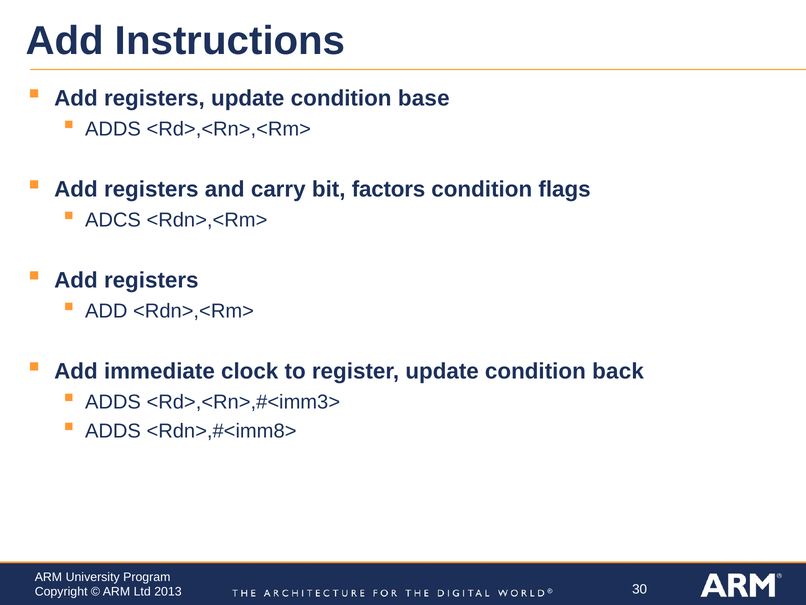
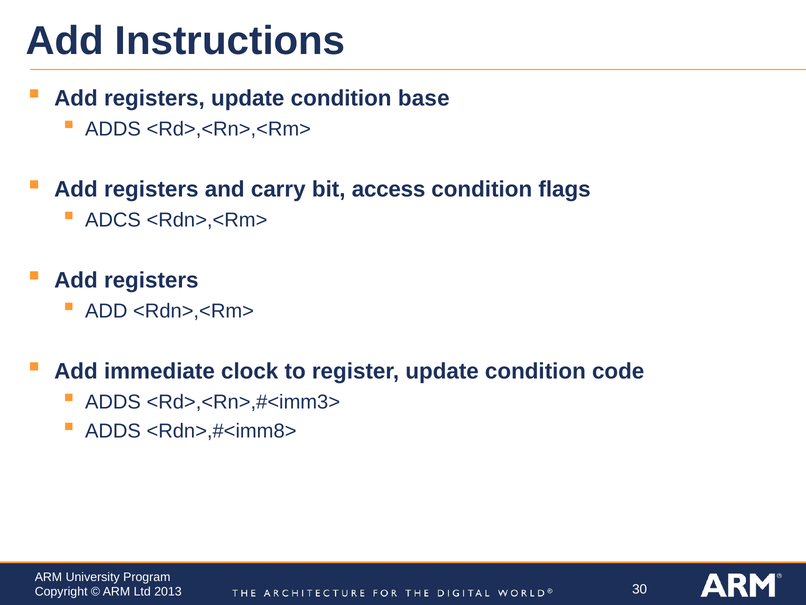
factors: factors -> access
back: back -> code
